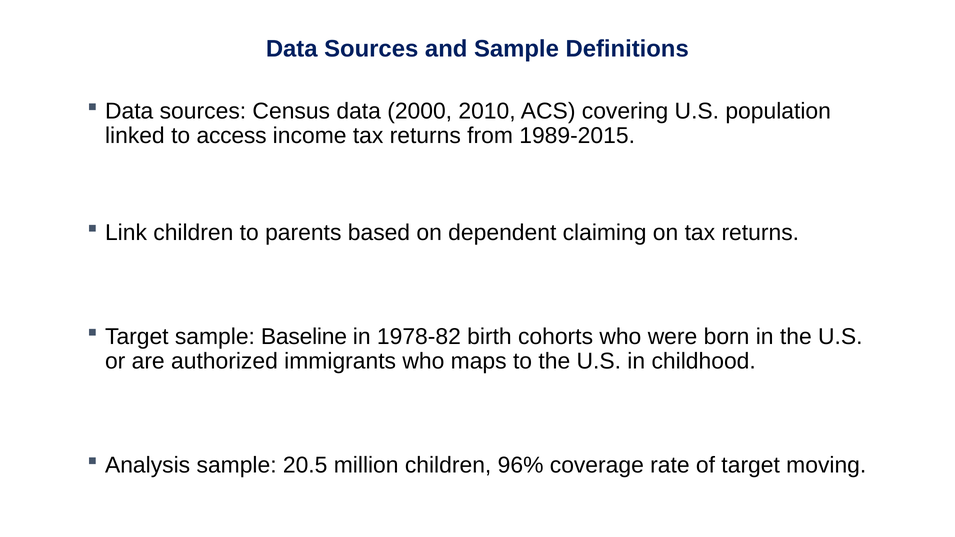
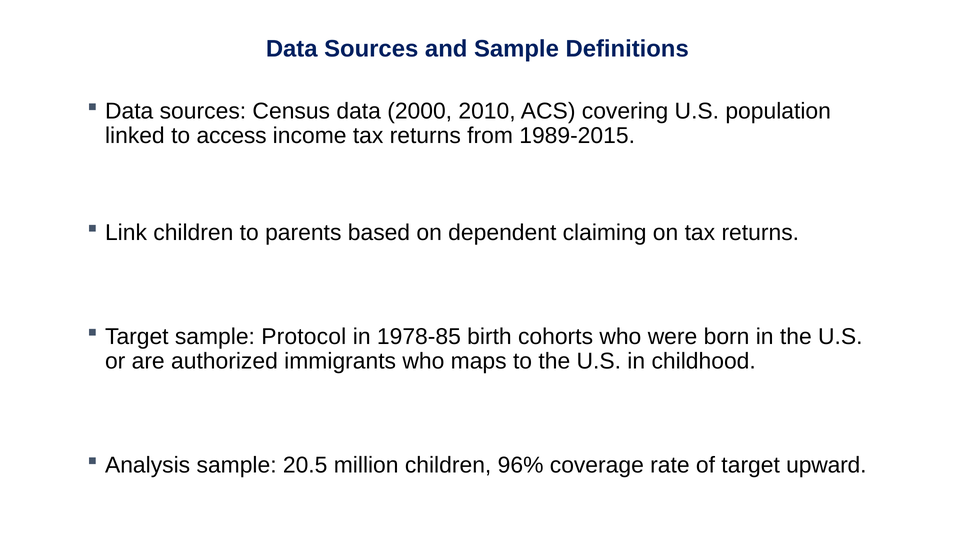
Baseline: Baseline -> Protocol
1978-82: 1978-82 -> 1978-85
moving: moving -> upward
